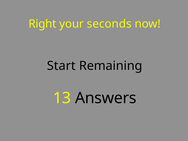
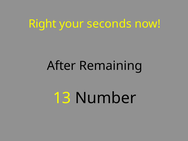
Start: Start -> After
Answers: Answers -> Number
